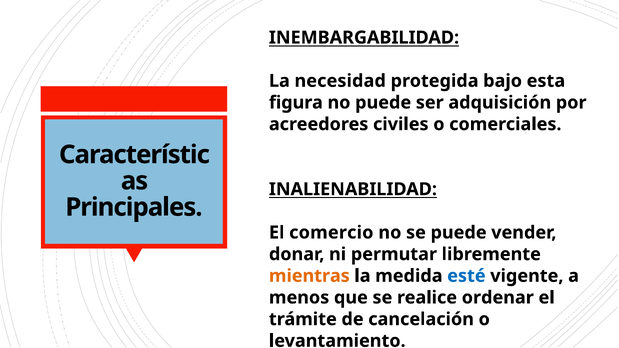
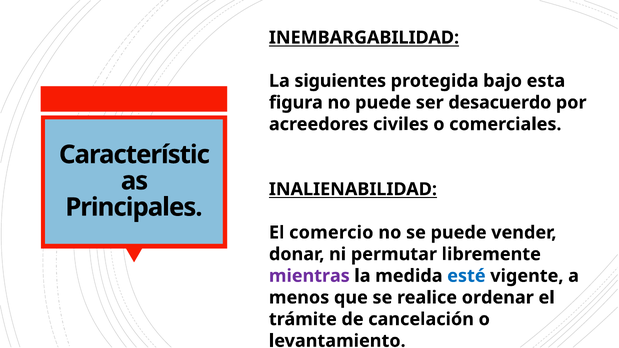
necesidad: necesidad -> siguientes
adquisición: adquisición -> desacuerdo
mientras colour: orange -> purple
